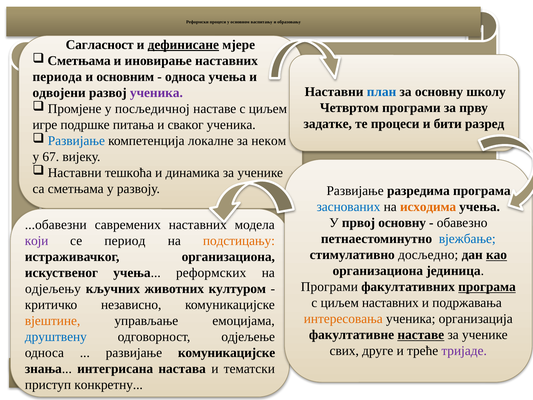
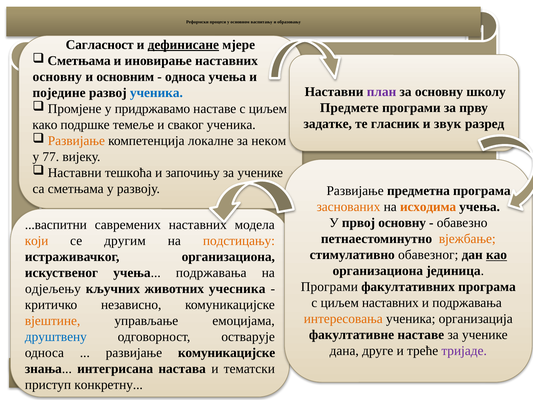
периода at (57, 77): периода -> основну
план colour: blue -> purple
одвојени: одвојени -> поједине
ученика at (156, 93) colour: purple -> blue
Четвртом: Четвртом -> Предмете
посљедичној: посљедичној -> придржавамо
те процеси: процеси -> гласник
бити: бити -> звук
игре: игре -> како
питања: питања -> темеље
Развијање at (76, 141) colour: blue -> orange
67: 67 -> 77
динамика: динамика -> започињу
разредима: разредима -> предметна
заснованих colour: blue -> orange
...обавезни: ...обавезни -> ...васпитни
вјежбање colour: blue -> orange
који colour: purple -> orange
период: период -> другим
досљедно: досљедно -> обавезног
учења реформских: реформских -> подржавања
програма at (487, 287) underline: present -> none
културом: културом -> учесника
наставе at (421, 335) underline: present -> none
одјељење: одјељење -> остварује
свих: свих -> дана
